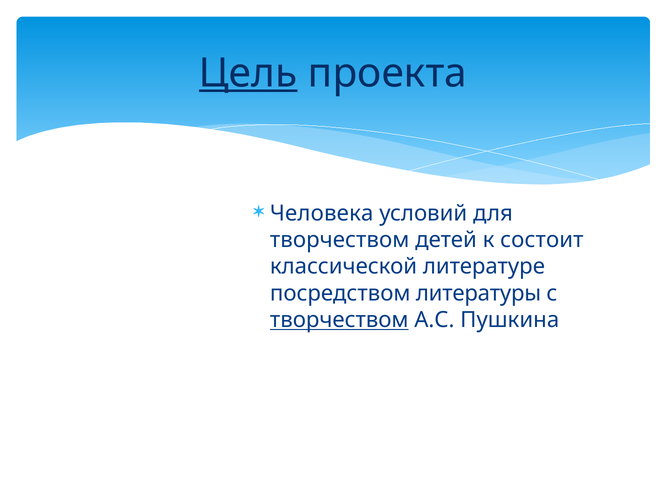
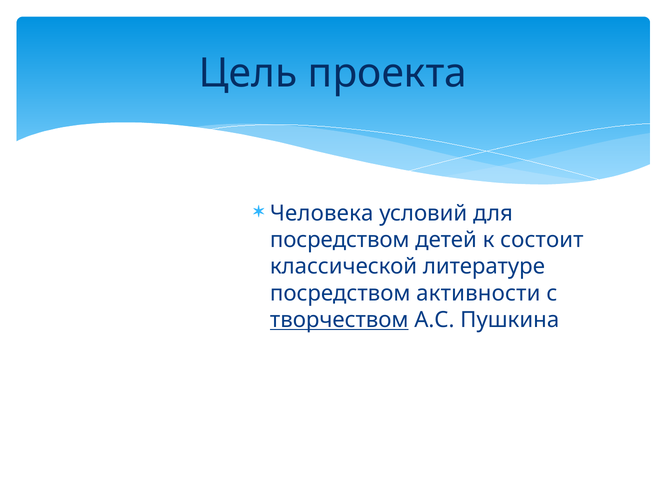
Цель underline: present -> none
творчеством at (340, 240): творчеством -> посредством
литературы: литературы -> активности
